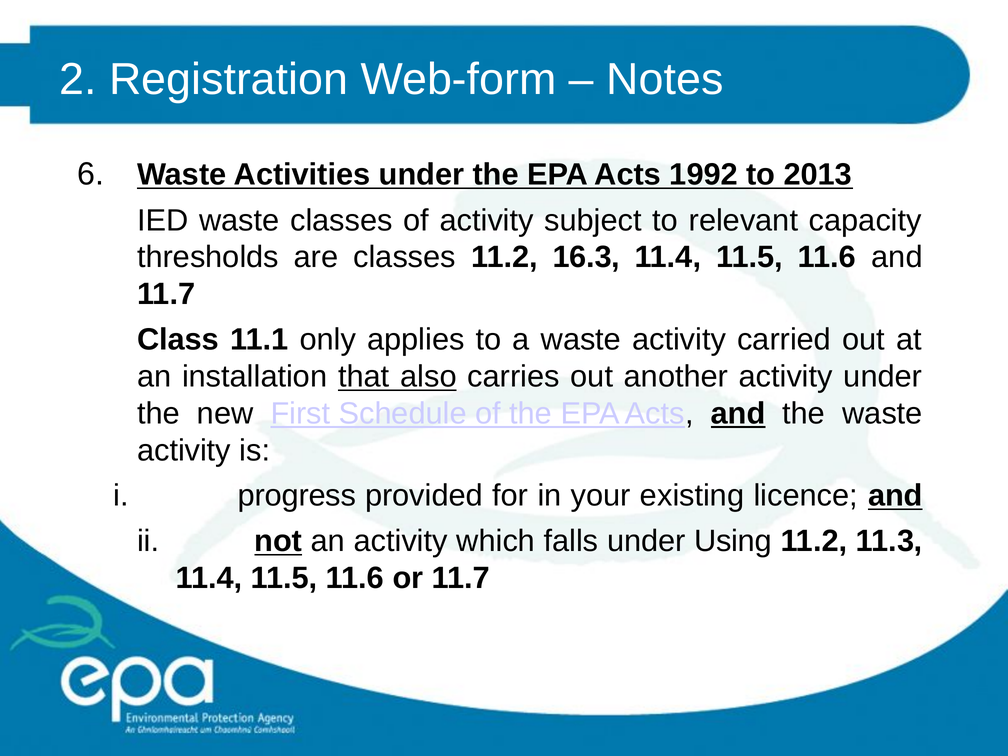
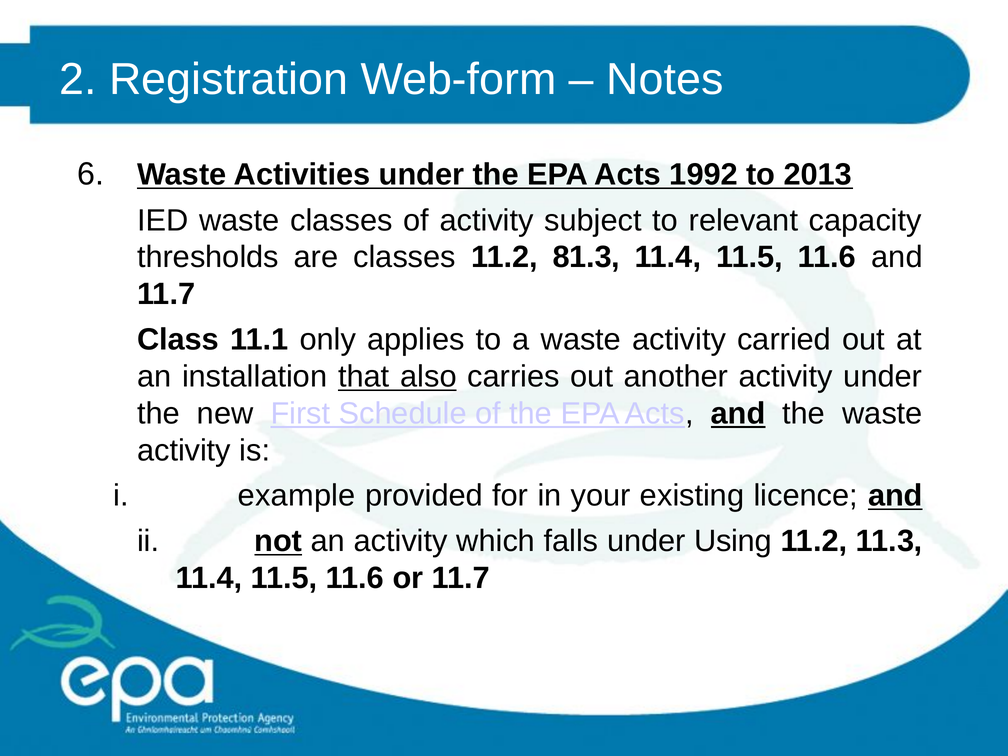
16.3: 16.3 -> 81.3
progress: progress -> example
